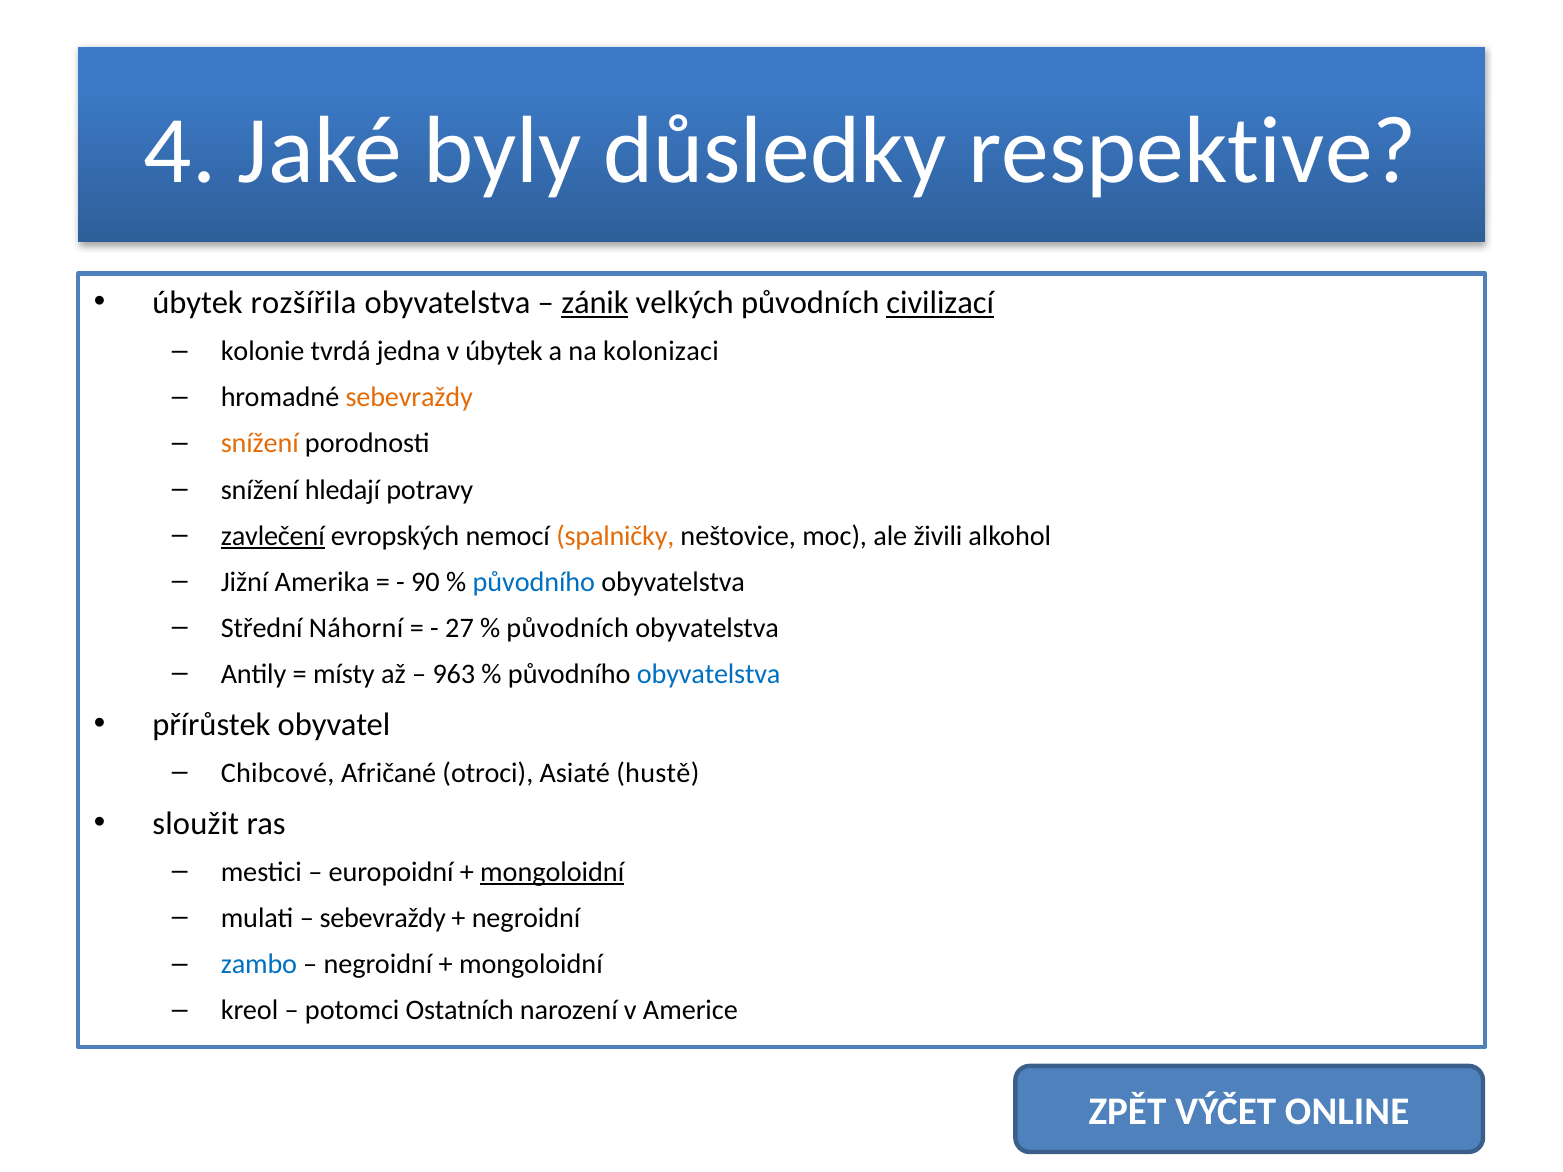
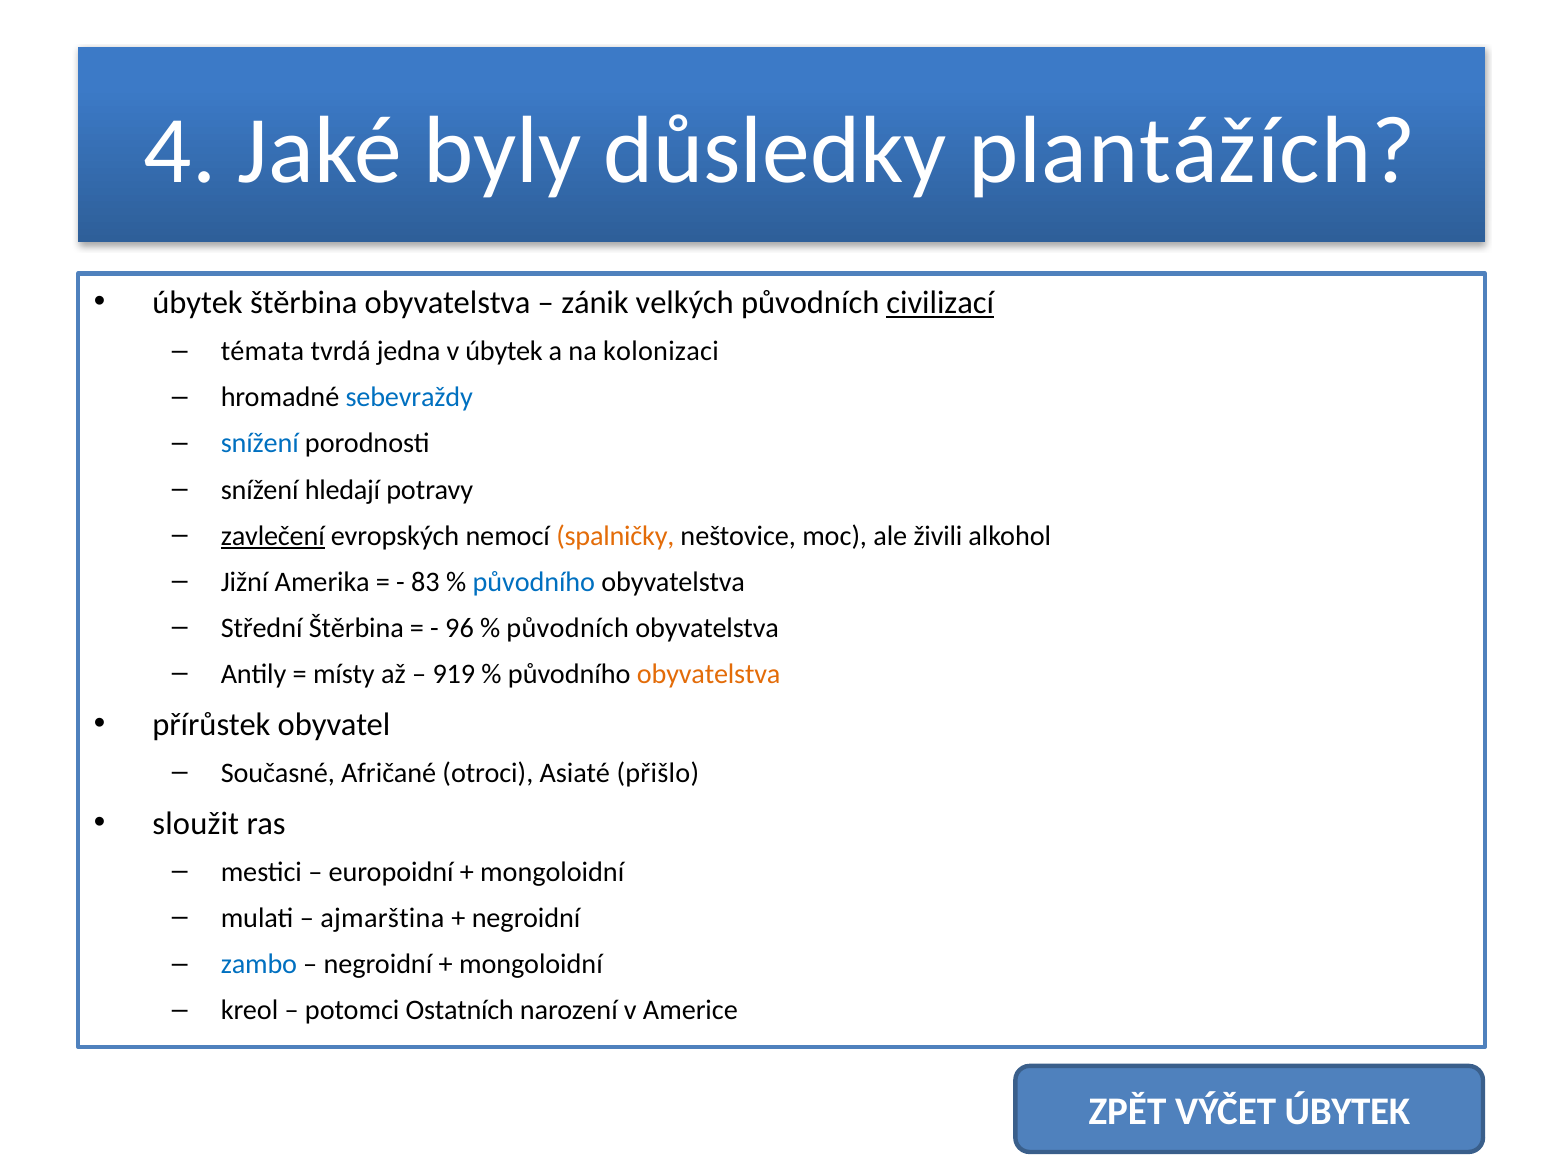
respektive: respektive -> plantážích
úbytek rozšířila: rozšířila -> štěrbina
zánik underline: present -> none
kolonie: kolonie -> témata
sebevraždy at (409, 398) colour: orange -> blue
snížení at (260, 444) colour: orange -> blue
90: 90 -> 83
Střední Náhorní: Náhorní -> Štěrbina
27: 27 -> 96
963: 963 -> 919
obyvatelstva at (709, 674) colour: blue -> orange
Chibcové: Chibcové -> Současné
hustě: hustě -> přišlo
mongoloidní at (552, 872) underline: present -> none
sebevraždy at (383, 918): sebevraždy -> ajmarština
VÝČET ONLINE: ONLINE -> ÚBYTEK
